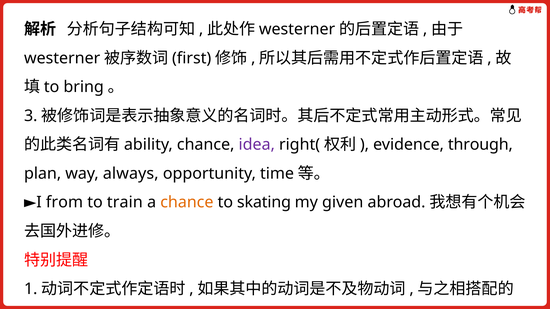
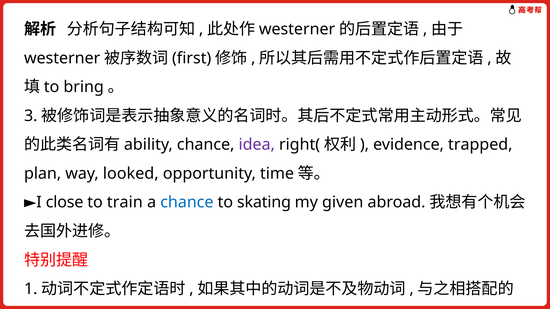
through: through -> trapped
always: always -> looked
from: from -> close
chance at (187, 203) colour: orange -> blue
